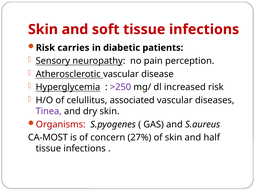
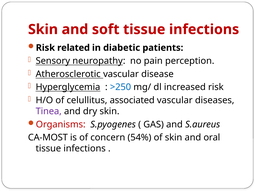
carries: carries -> related
>250 colour: purple -> blue
27%: 27% -> 54%
half: half -> oral
